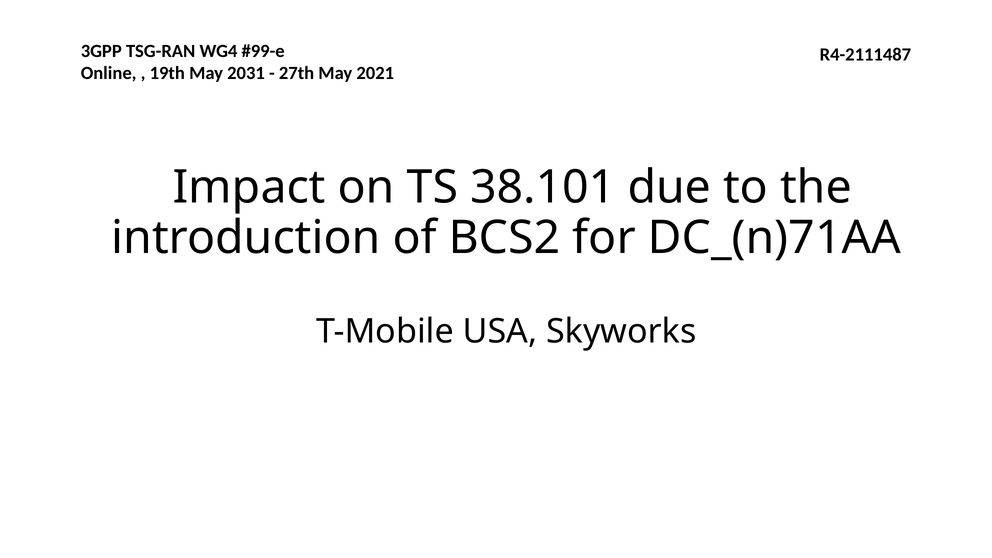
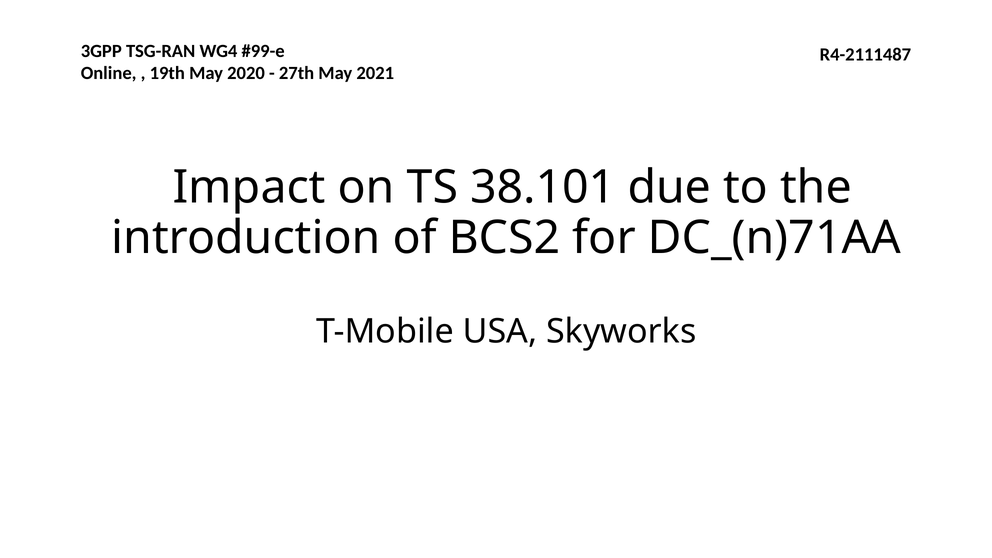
2031: 2031 -> 2020
